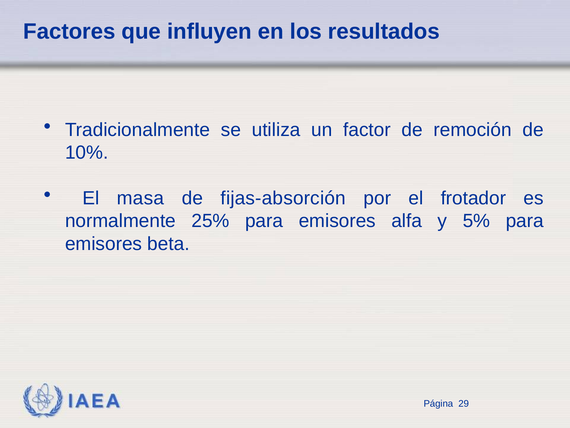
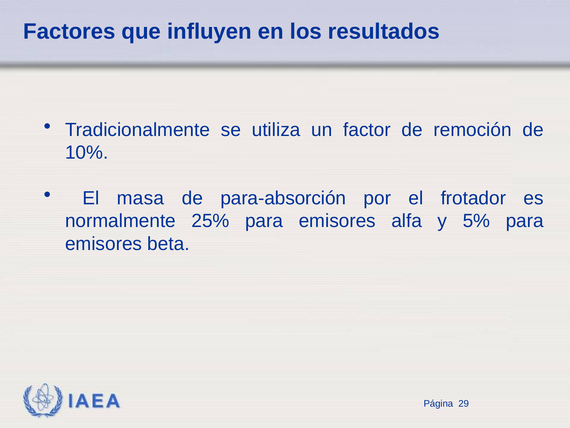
fijas-absorción: fijas-absorción -> para-absorción
